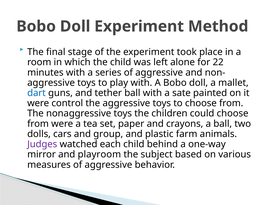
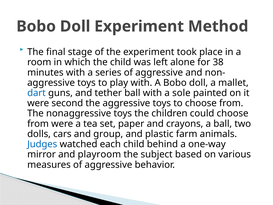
22: 22 -> 38
sate: sate -> sole
control: control -> second
Judges colour: purple -> blue
